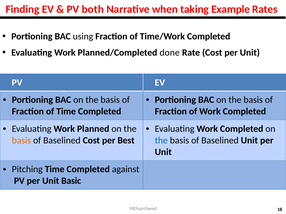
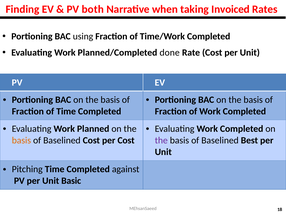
Example: Example -> Invoiced
per Best: Best -> Cost
the at (161, 141) colour: blue -> purple
Baselined Unit: Unit -> Best
